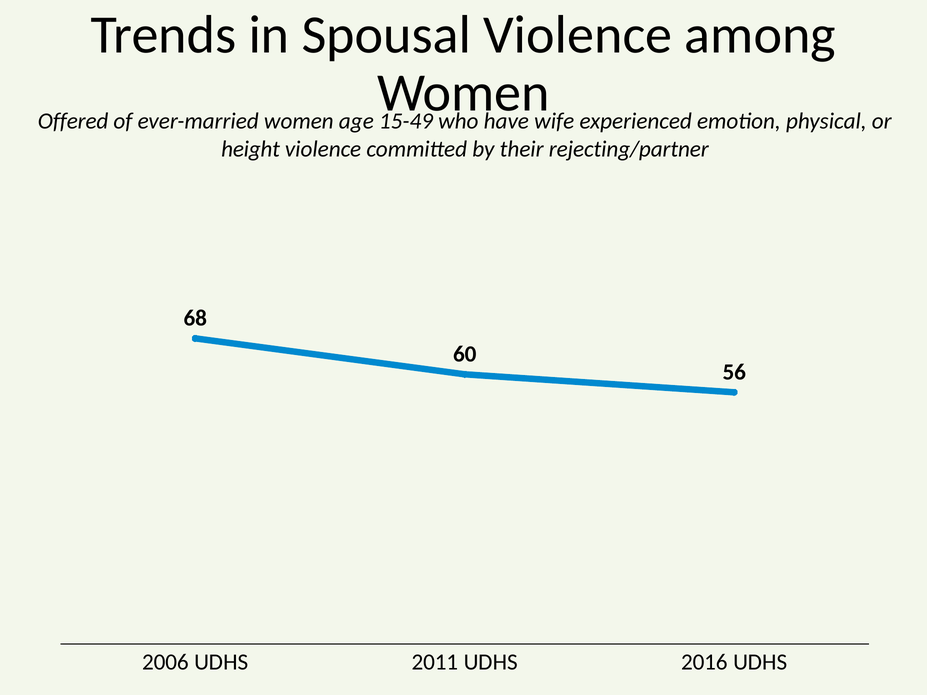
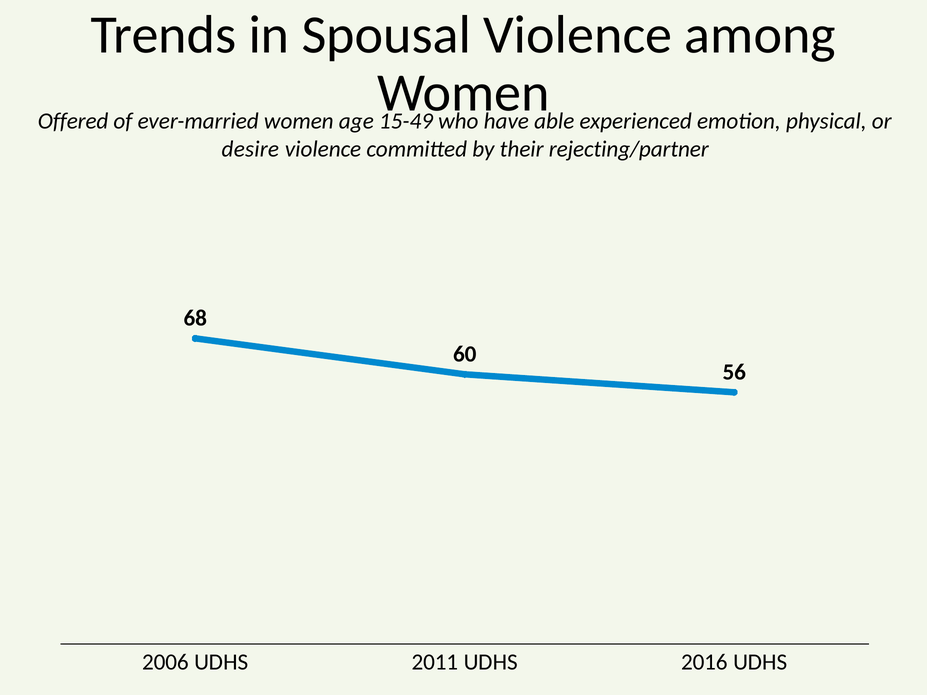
wife: wife -> able
height: height -> desire
